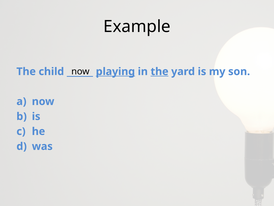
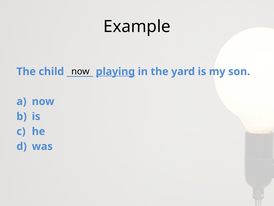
the at (160, 71) underline: present -> none
